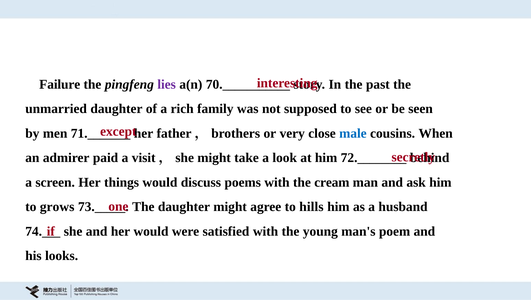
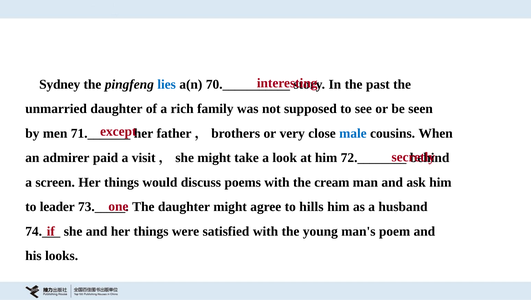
Failure: Failure -> Sydney
lies colour: purple -> blue
grows: grows -> leader
and her would: would -> things
